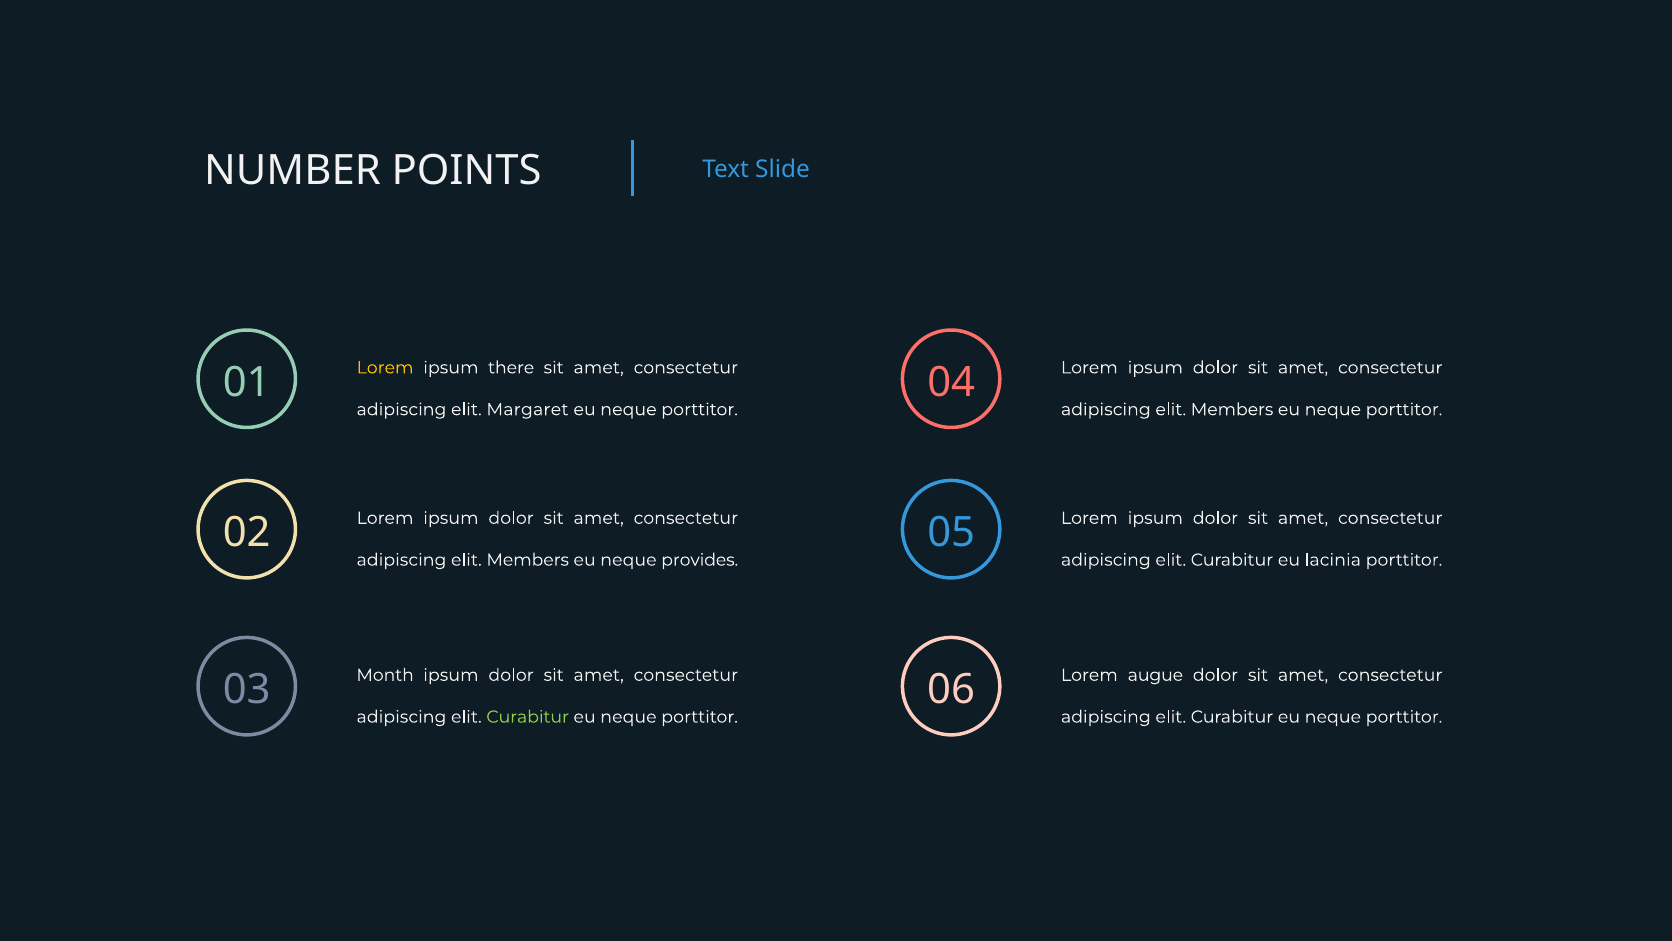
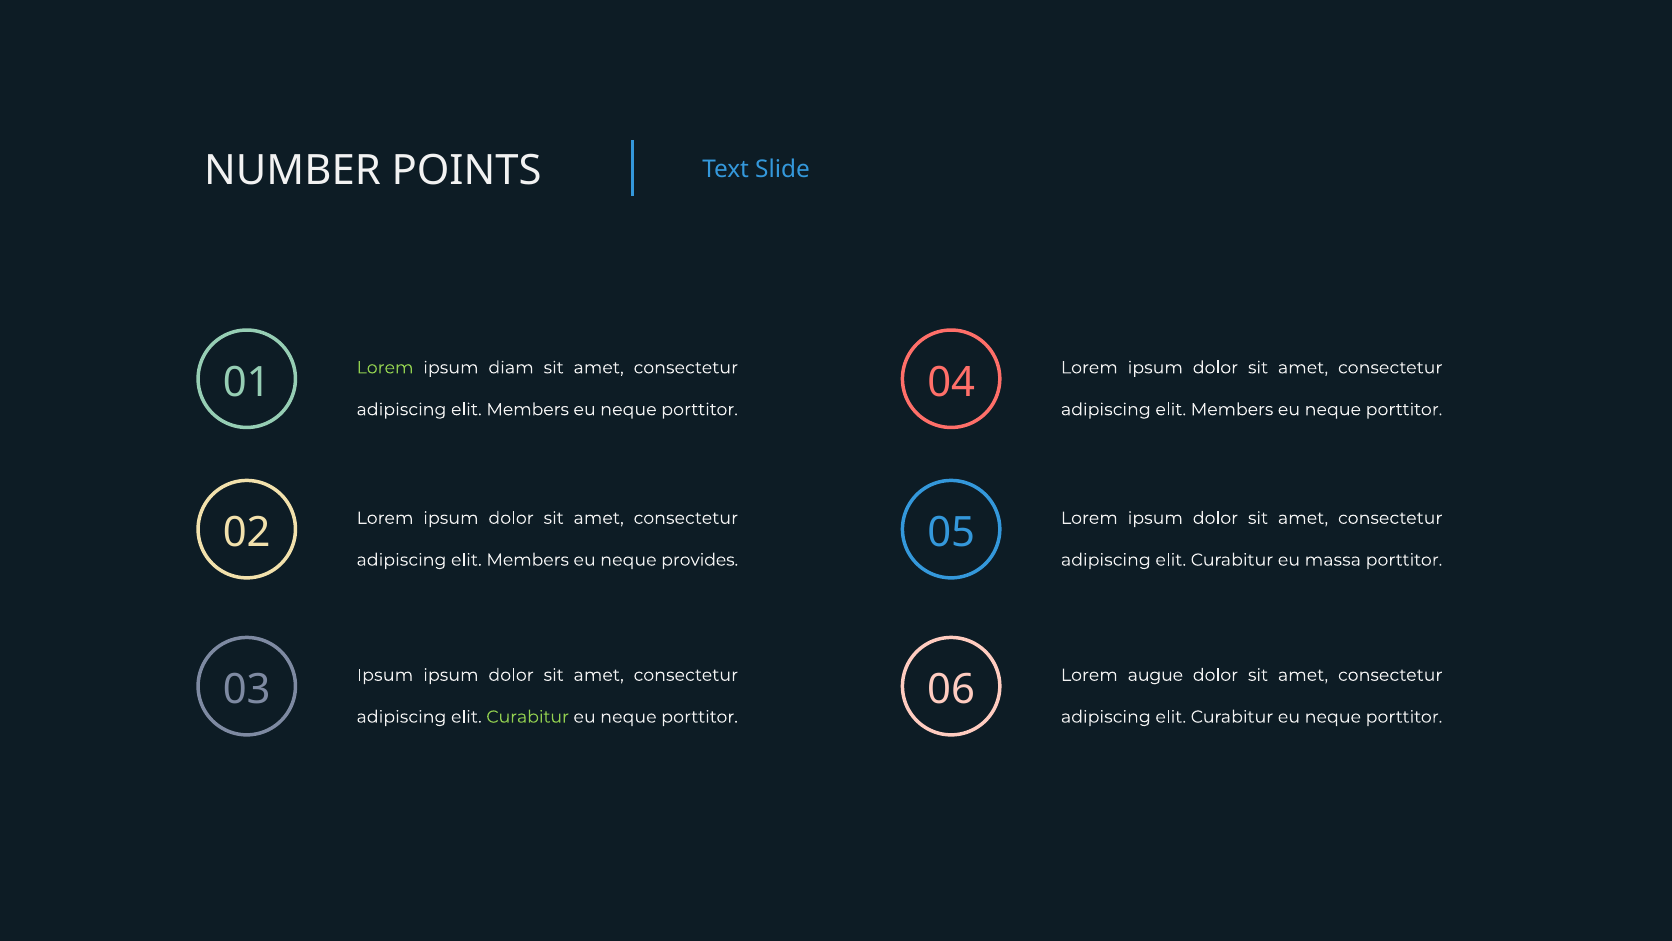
Lorem at (385, 367) colour: yellow -> light green
there: there -> diam
Margaret at (527, 409): Margaret -> Members
lacinia: lacinia -> massa
Month at (385, 675): Month -> Ipsum
